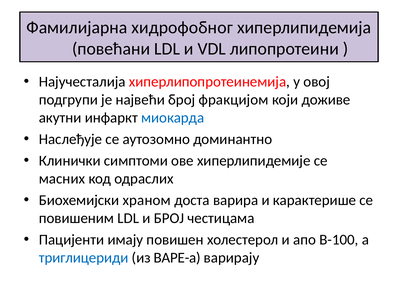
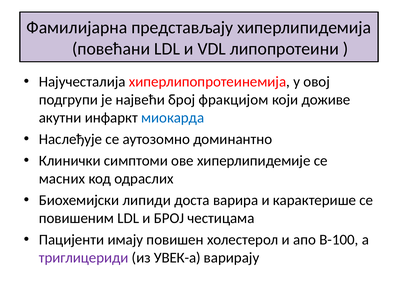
хидрофобног: хидрофобног -> представљају
храном: храном -> липиди
триглицериди colour: blue -> purple
ВАРЕ-a: ВАРЕ-a -> УВЕК-a
